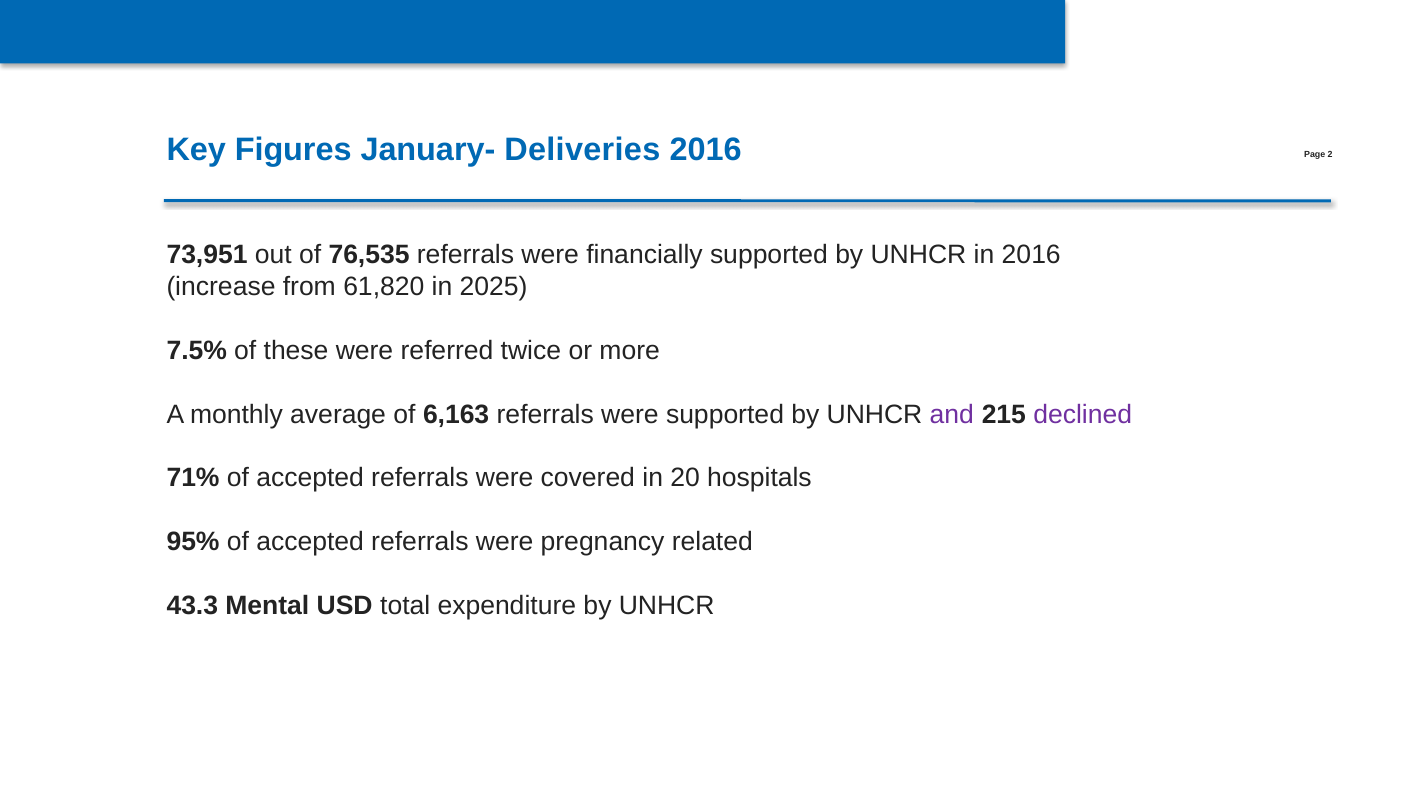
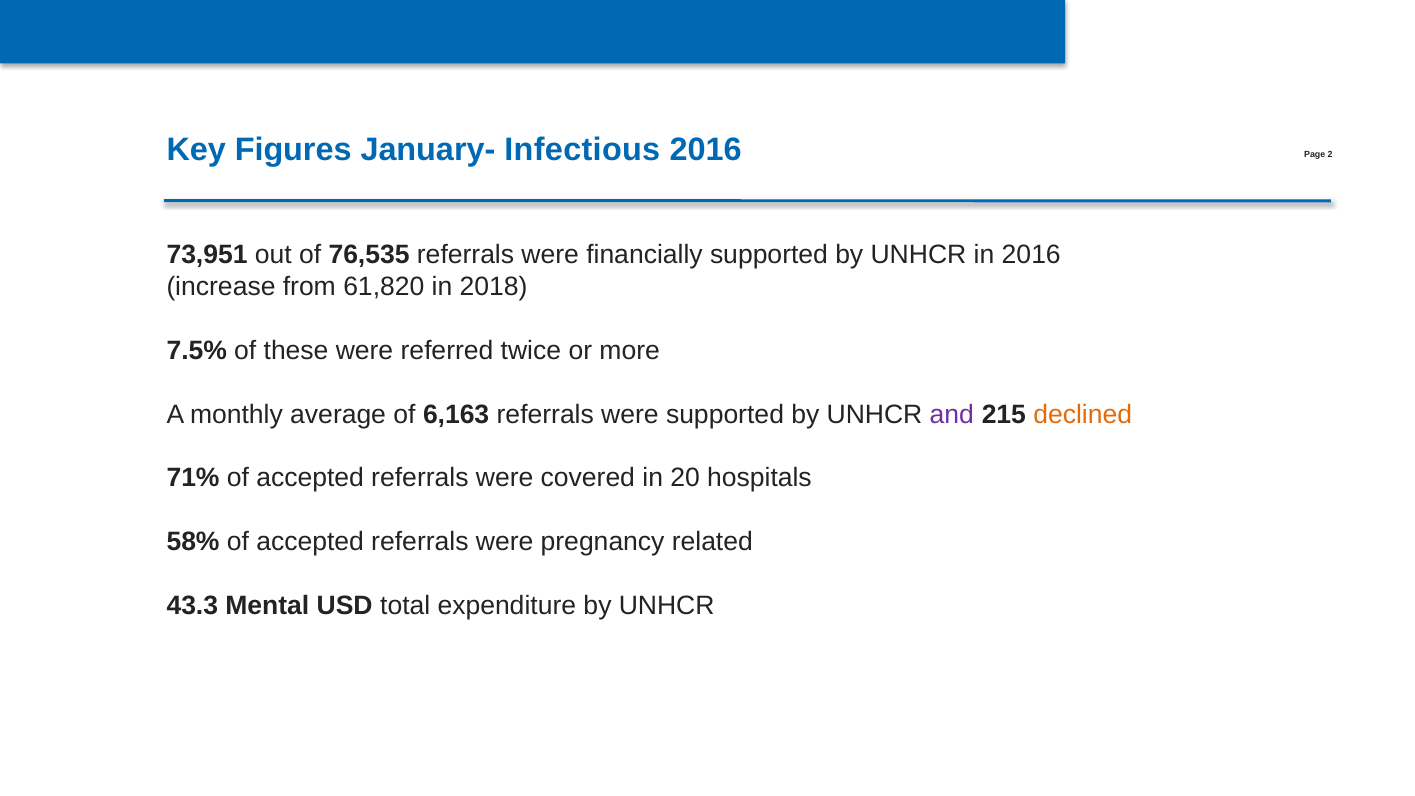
Deliveries: Deliveries -> Infectious
2025: 2025 -> 2018
declined colour: purple -> orange
95%: 95% -> 58%
